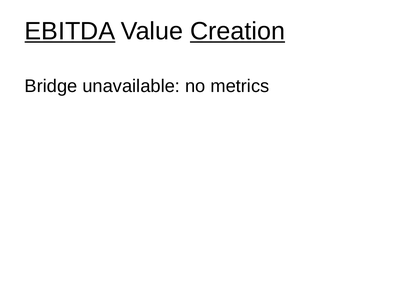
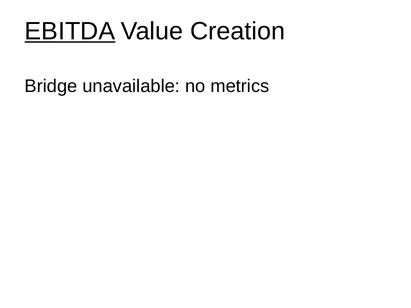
Creation underline: present -> none
